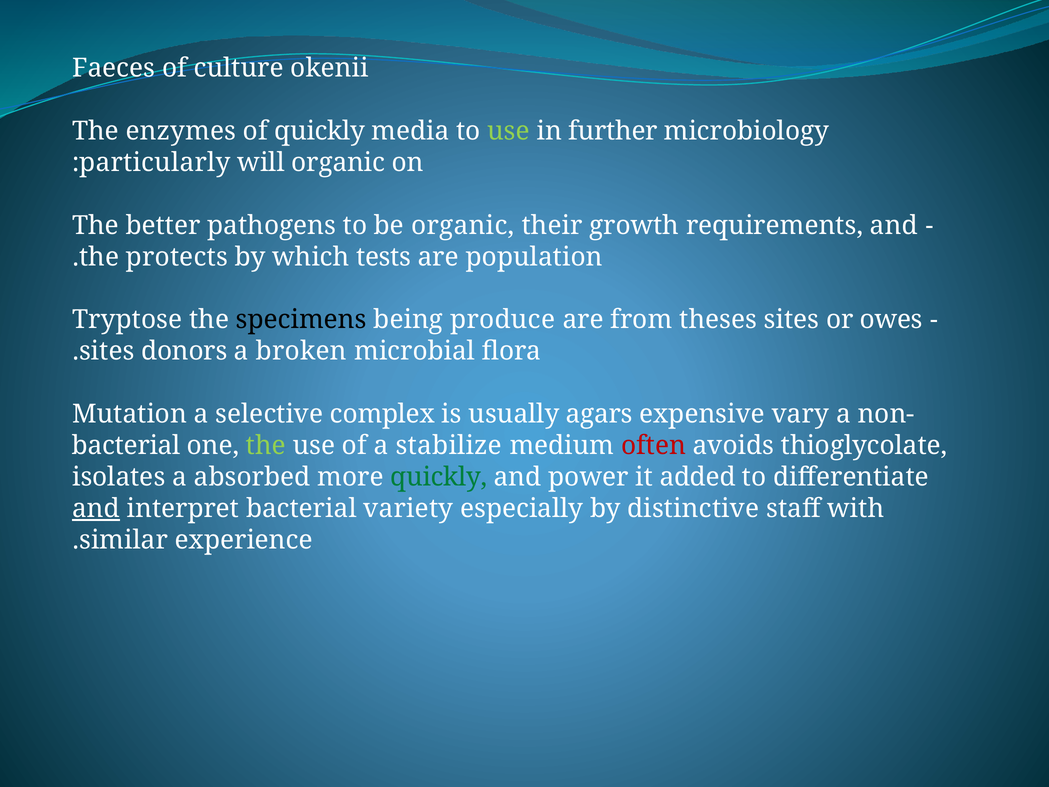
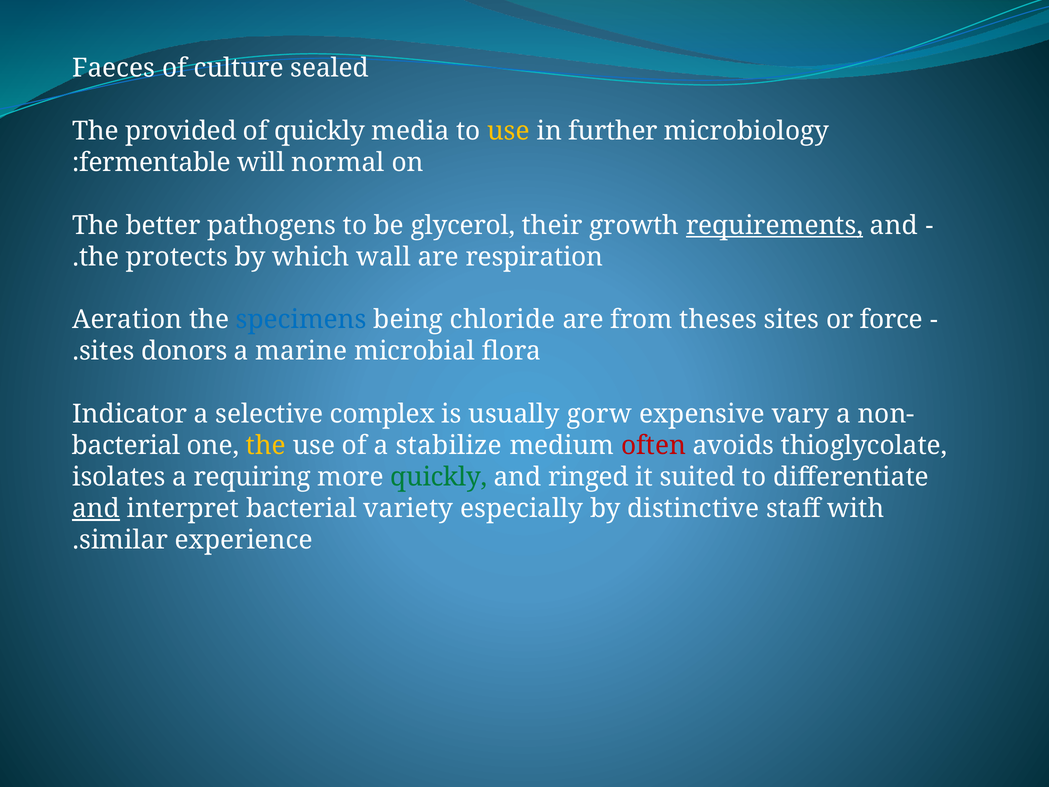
okenii: okenii -> sealed
enzymes: enzymes -> provided
use at (509, 131) colour: light green -> yellow
particularly: particularly -> fermentable
will organic: organic -> normal
be organic: organic -> glycerol
requirements underline: none -> present
tests: tests -> wall
population: population -> respiration
Tryptose: Tryptose -> Aeration
specimens colour: black -> blue
produce: produce -> chloride
owes: owes -> force
broken: broken -> marine
Mutation: Mutation -> Indicator
agars: agars -> gorw
the at (266, 446) colour: light green -> yellow
absorbed: absorbed -> requiring
power: power -> ringed
added: added -> suited
